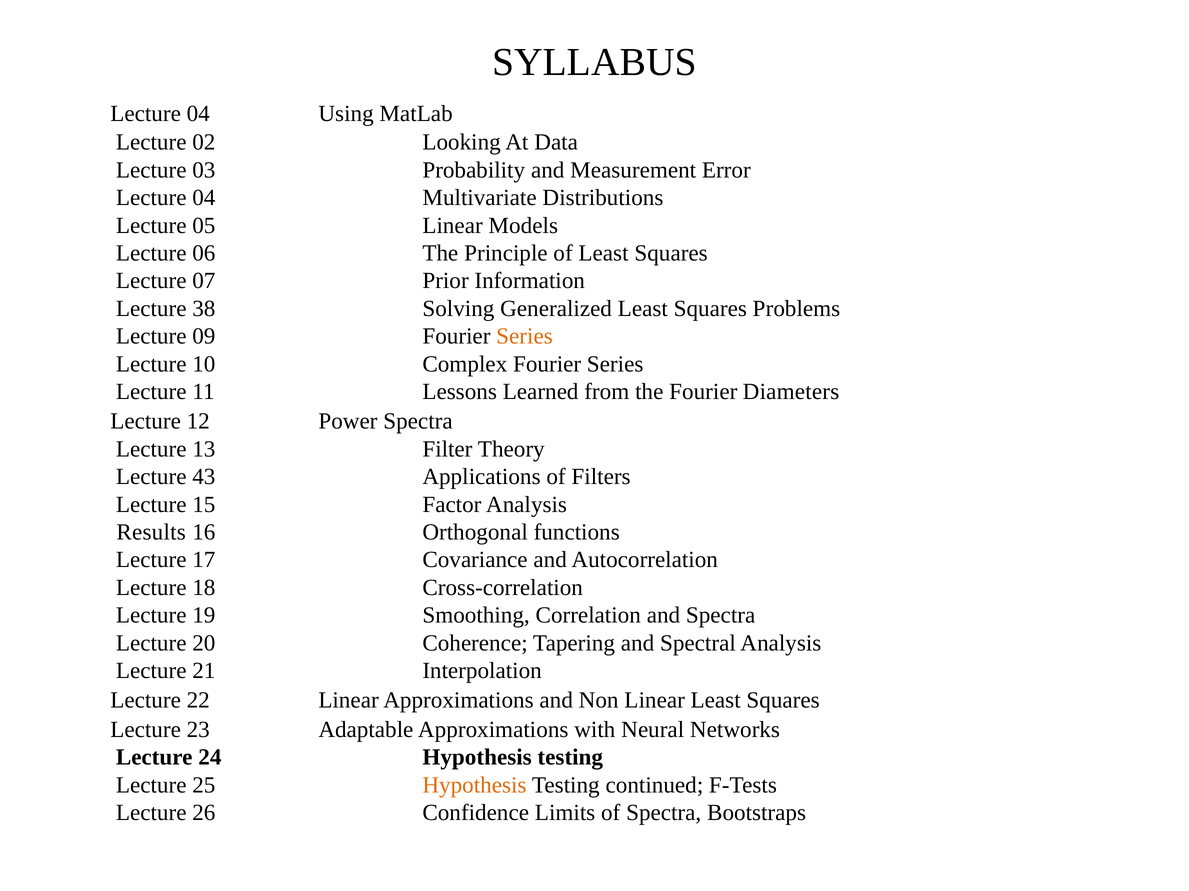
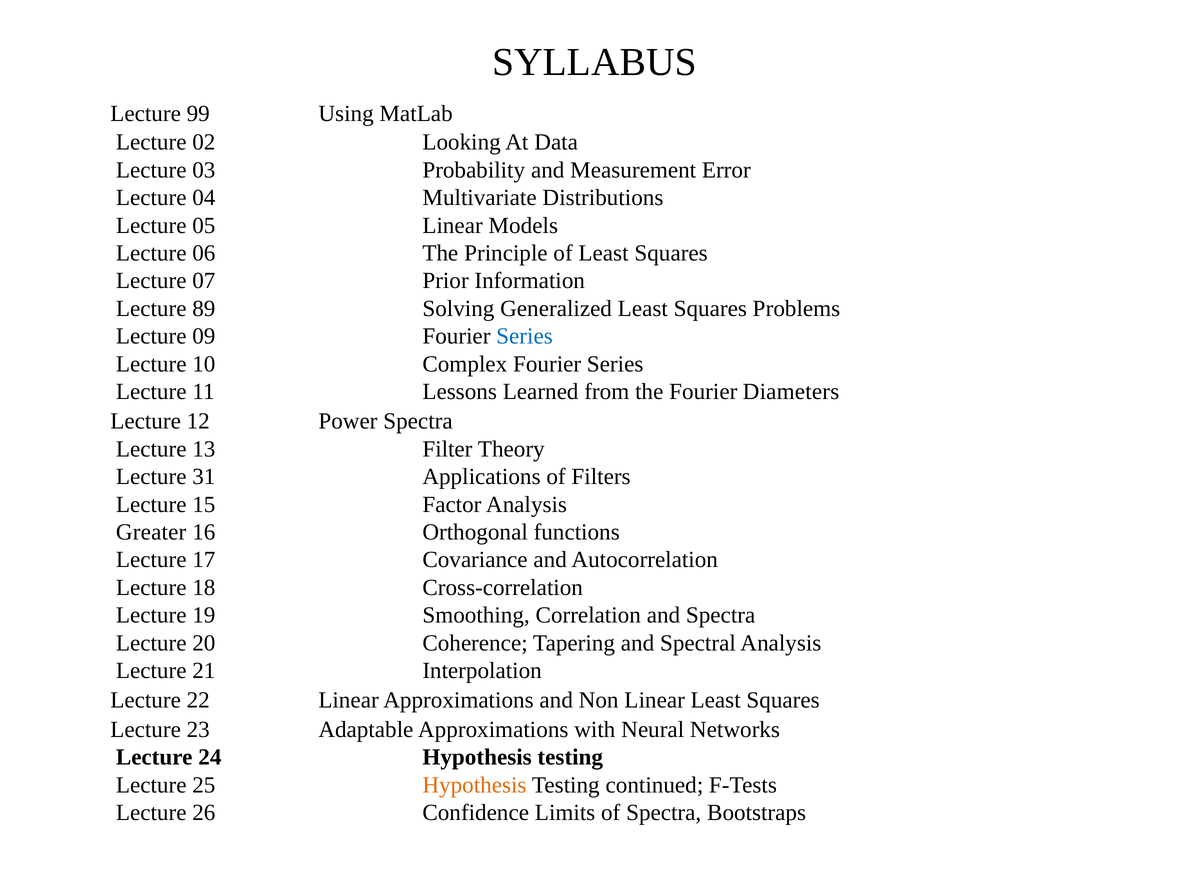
04 at (198, 114): 04 -> 99
38: 38 -> 89
Series at (525, 337) colour: orange -> blue
43: 43 -> 31
Results: Results -> Greater
